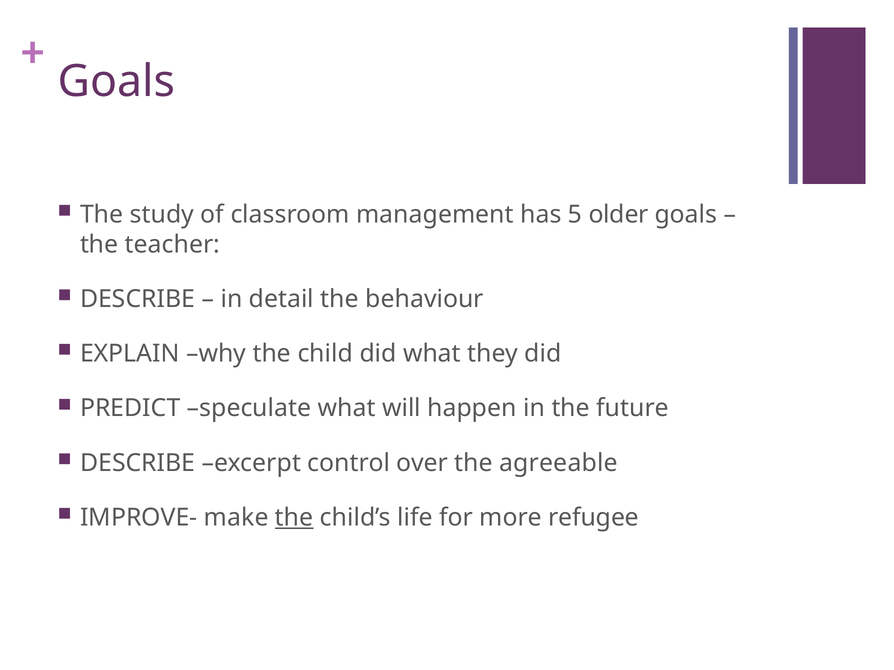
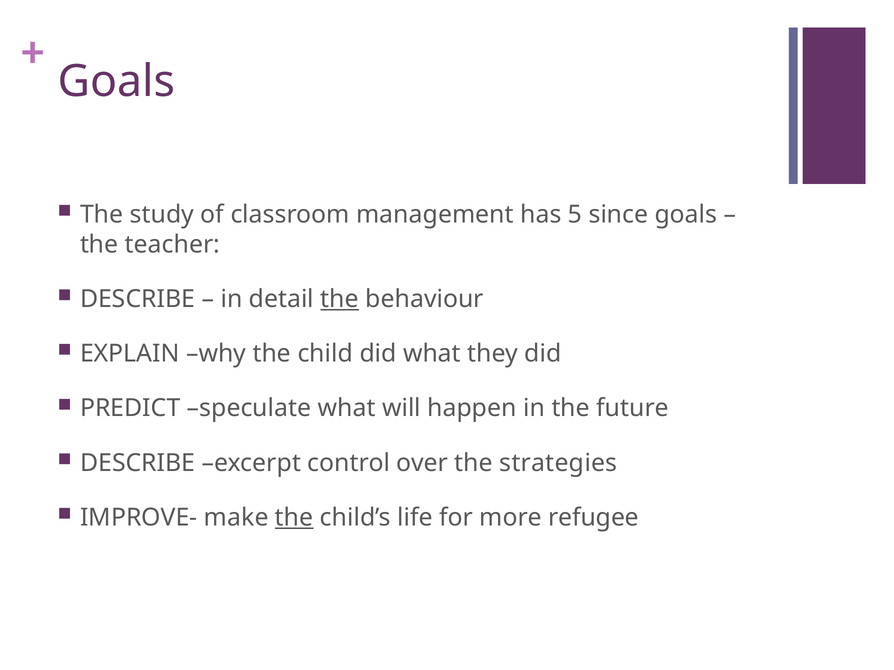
older: older -> since
the at (340, 299) underline: none -> present
agreeable: agreeable -> strategies
